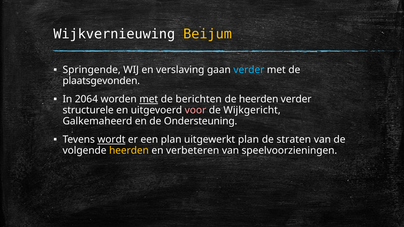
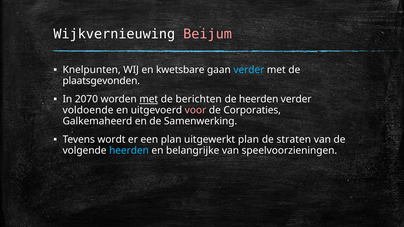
Beijum colour: yellow -> pink
Springende: Springende -> Knelpunten
verslaving: verslaving -> kwetsbare
2064: 2064 -> 2070
structurele: structurele -> voldoende
Wijkgericht: Wijkgericht -> Corporaties
Ondersteuning: Ondersteuning -> Samenwerking
wordt underline: present -> none
heerden at (129, 151) colour: yellow -> light blue
verbeteren: verbeteren -> belangrijke
